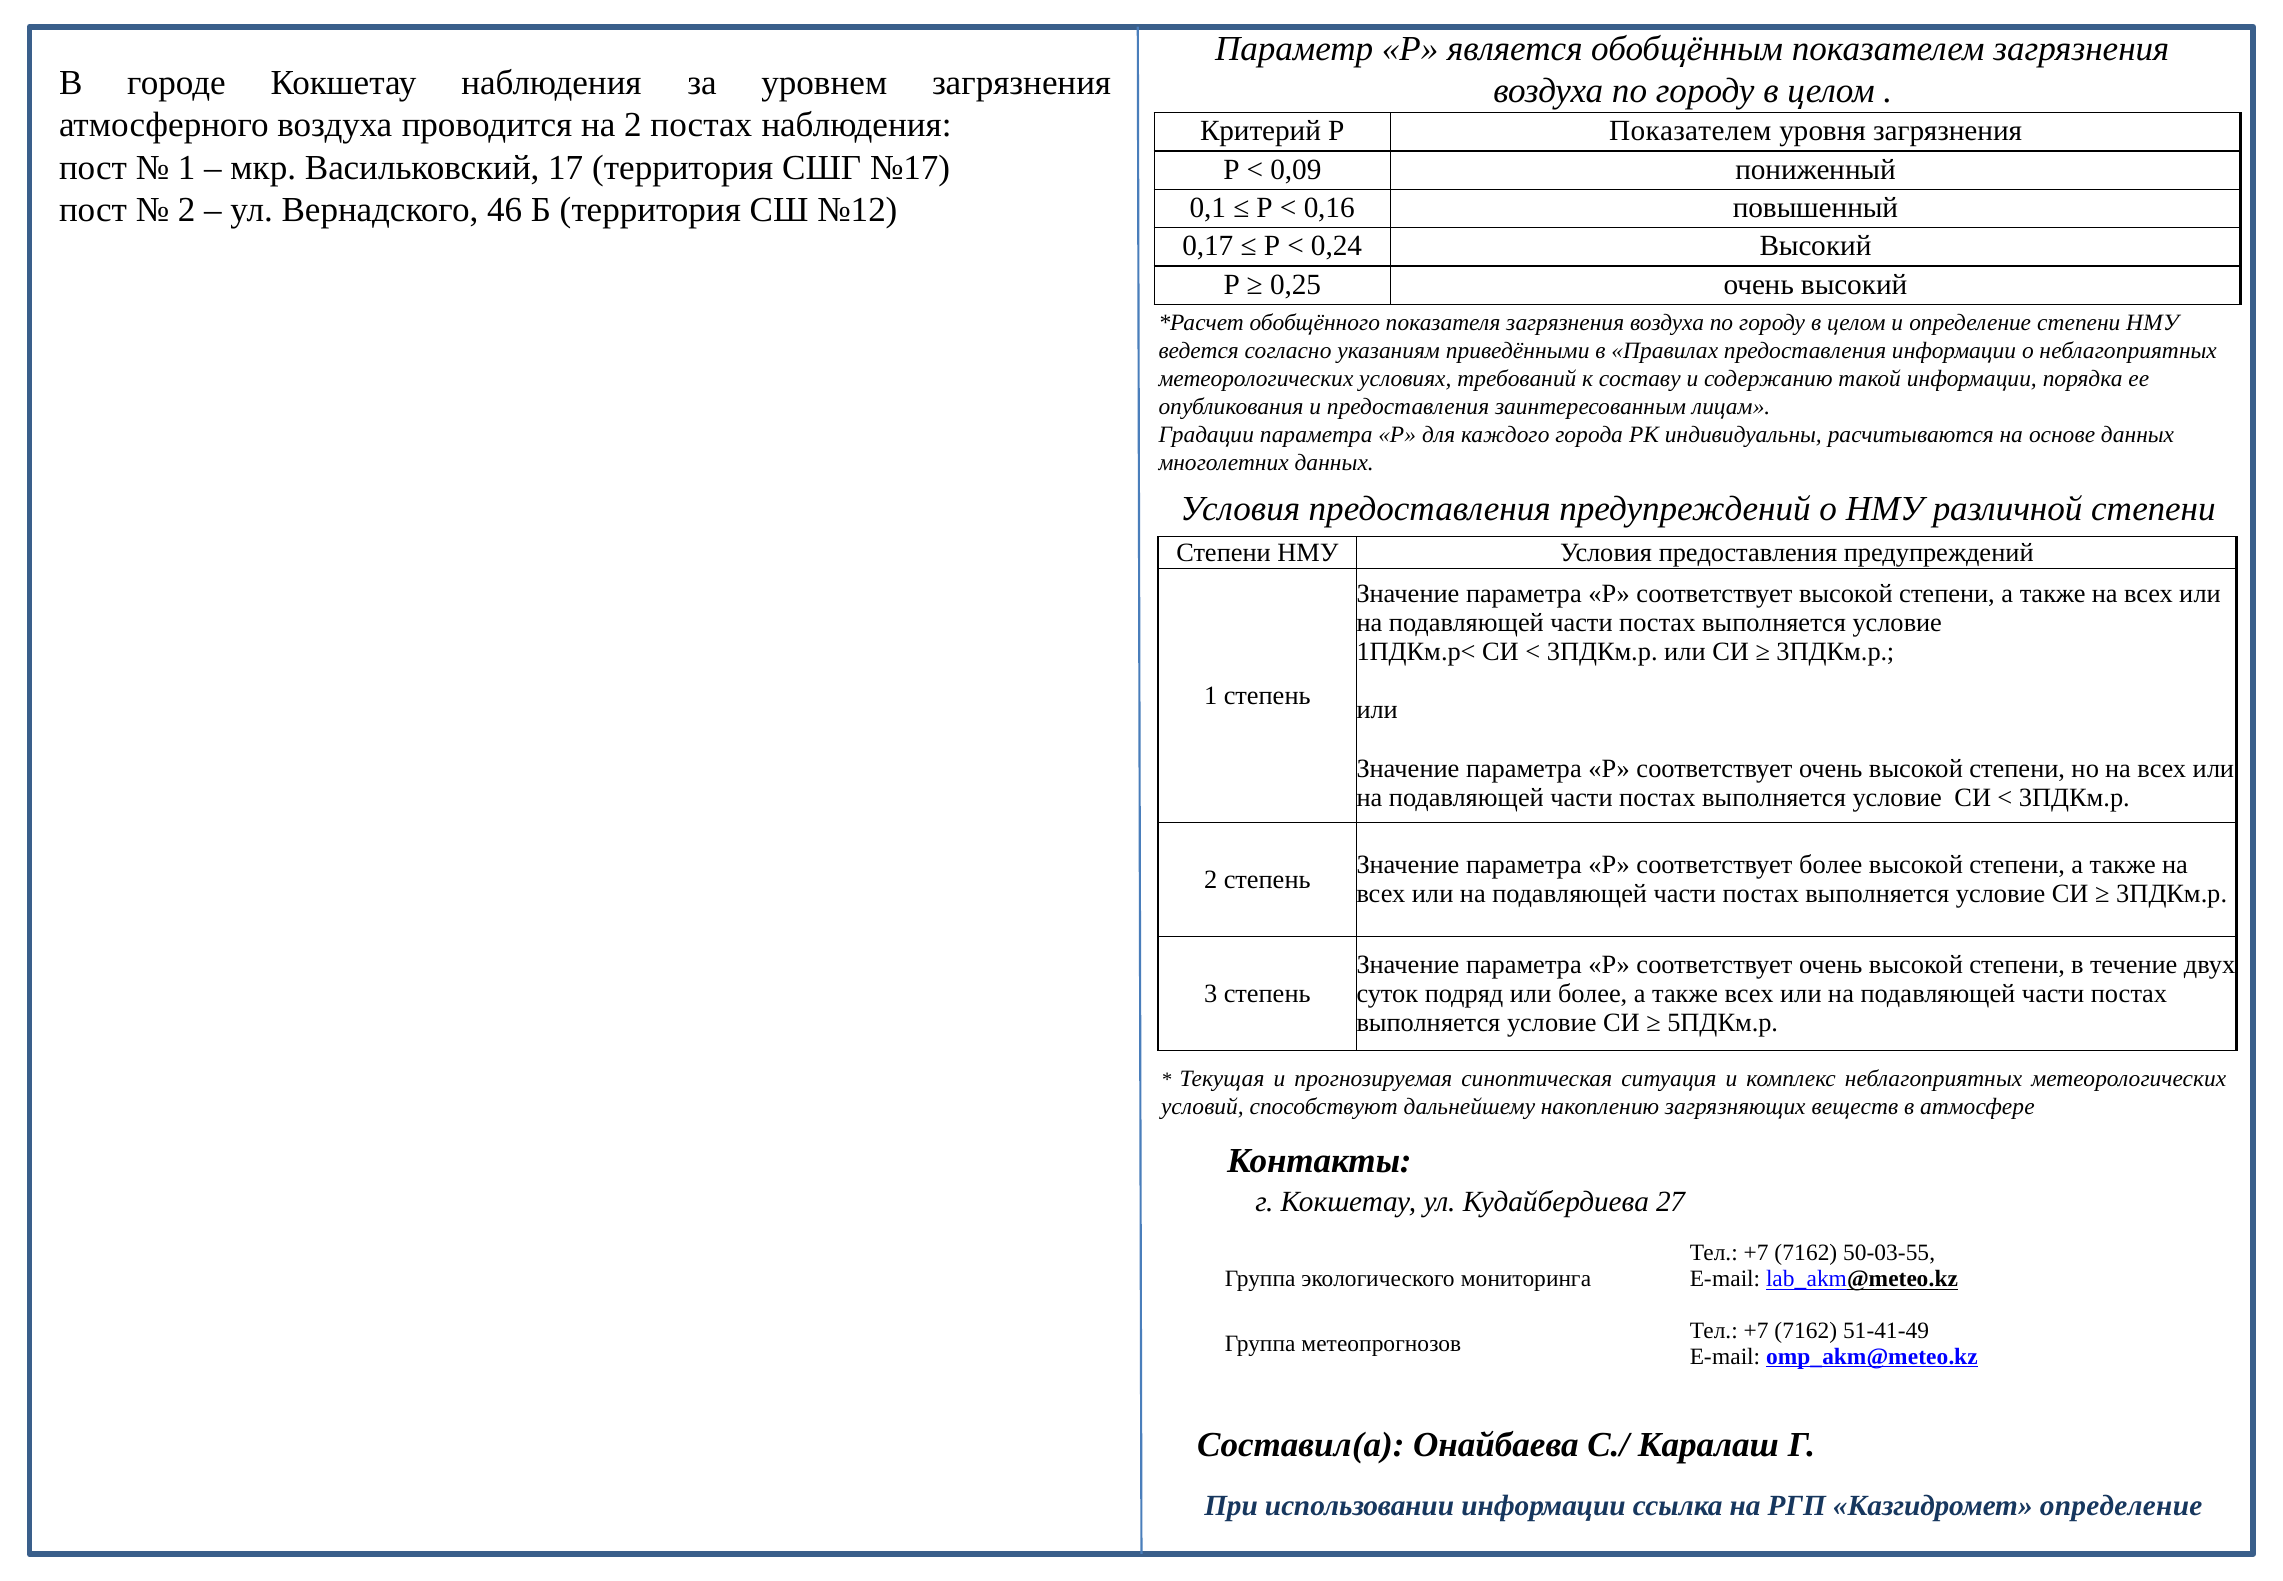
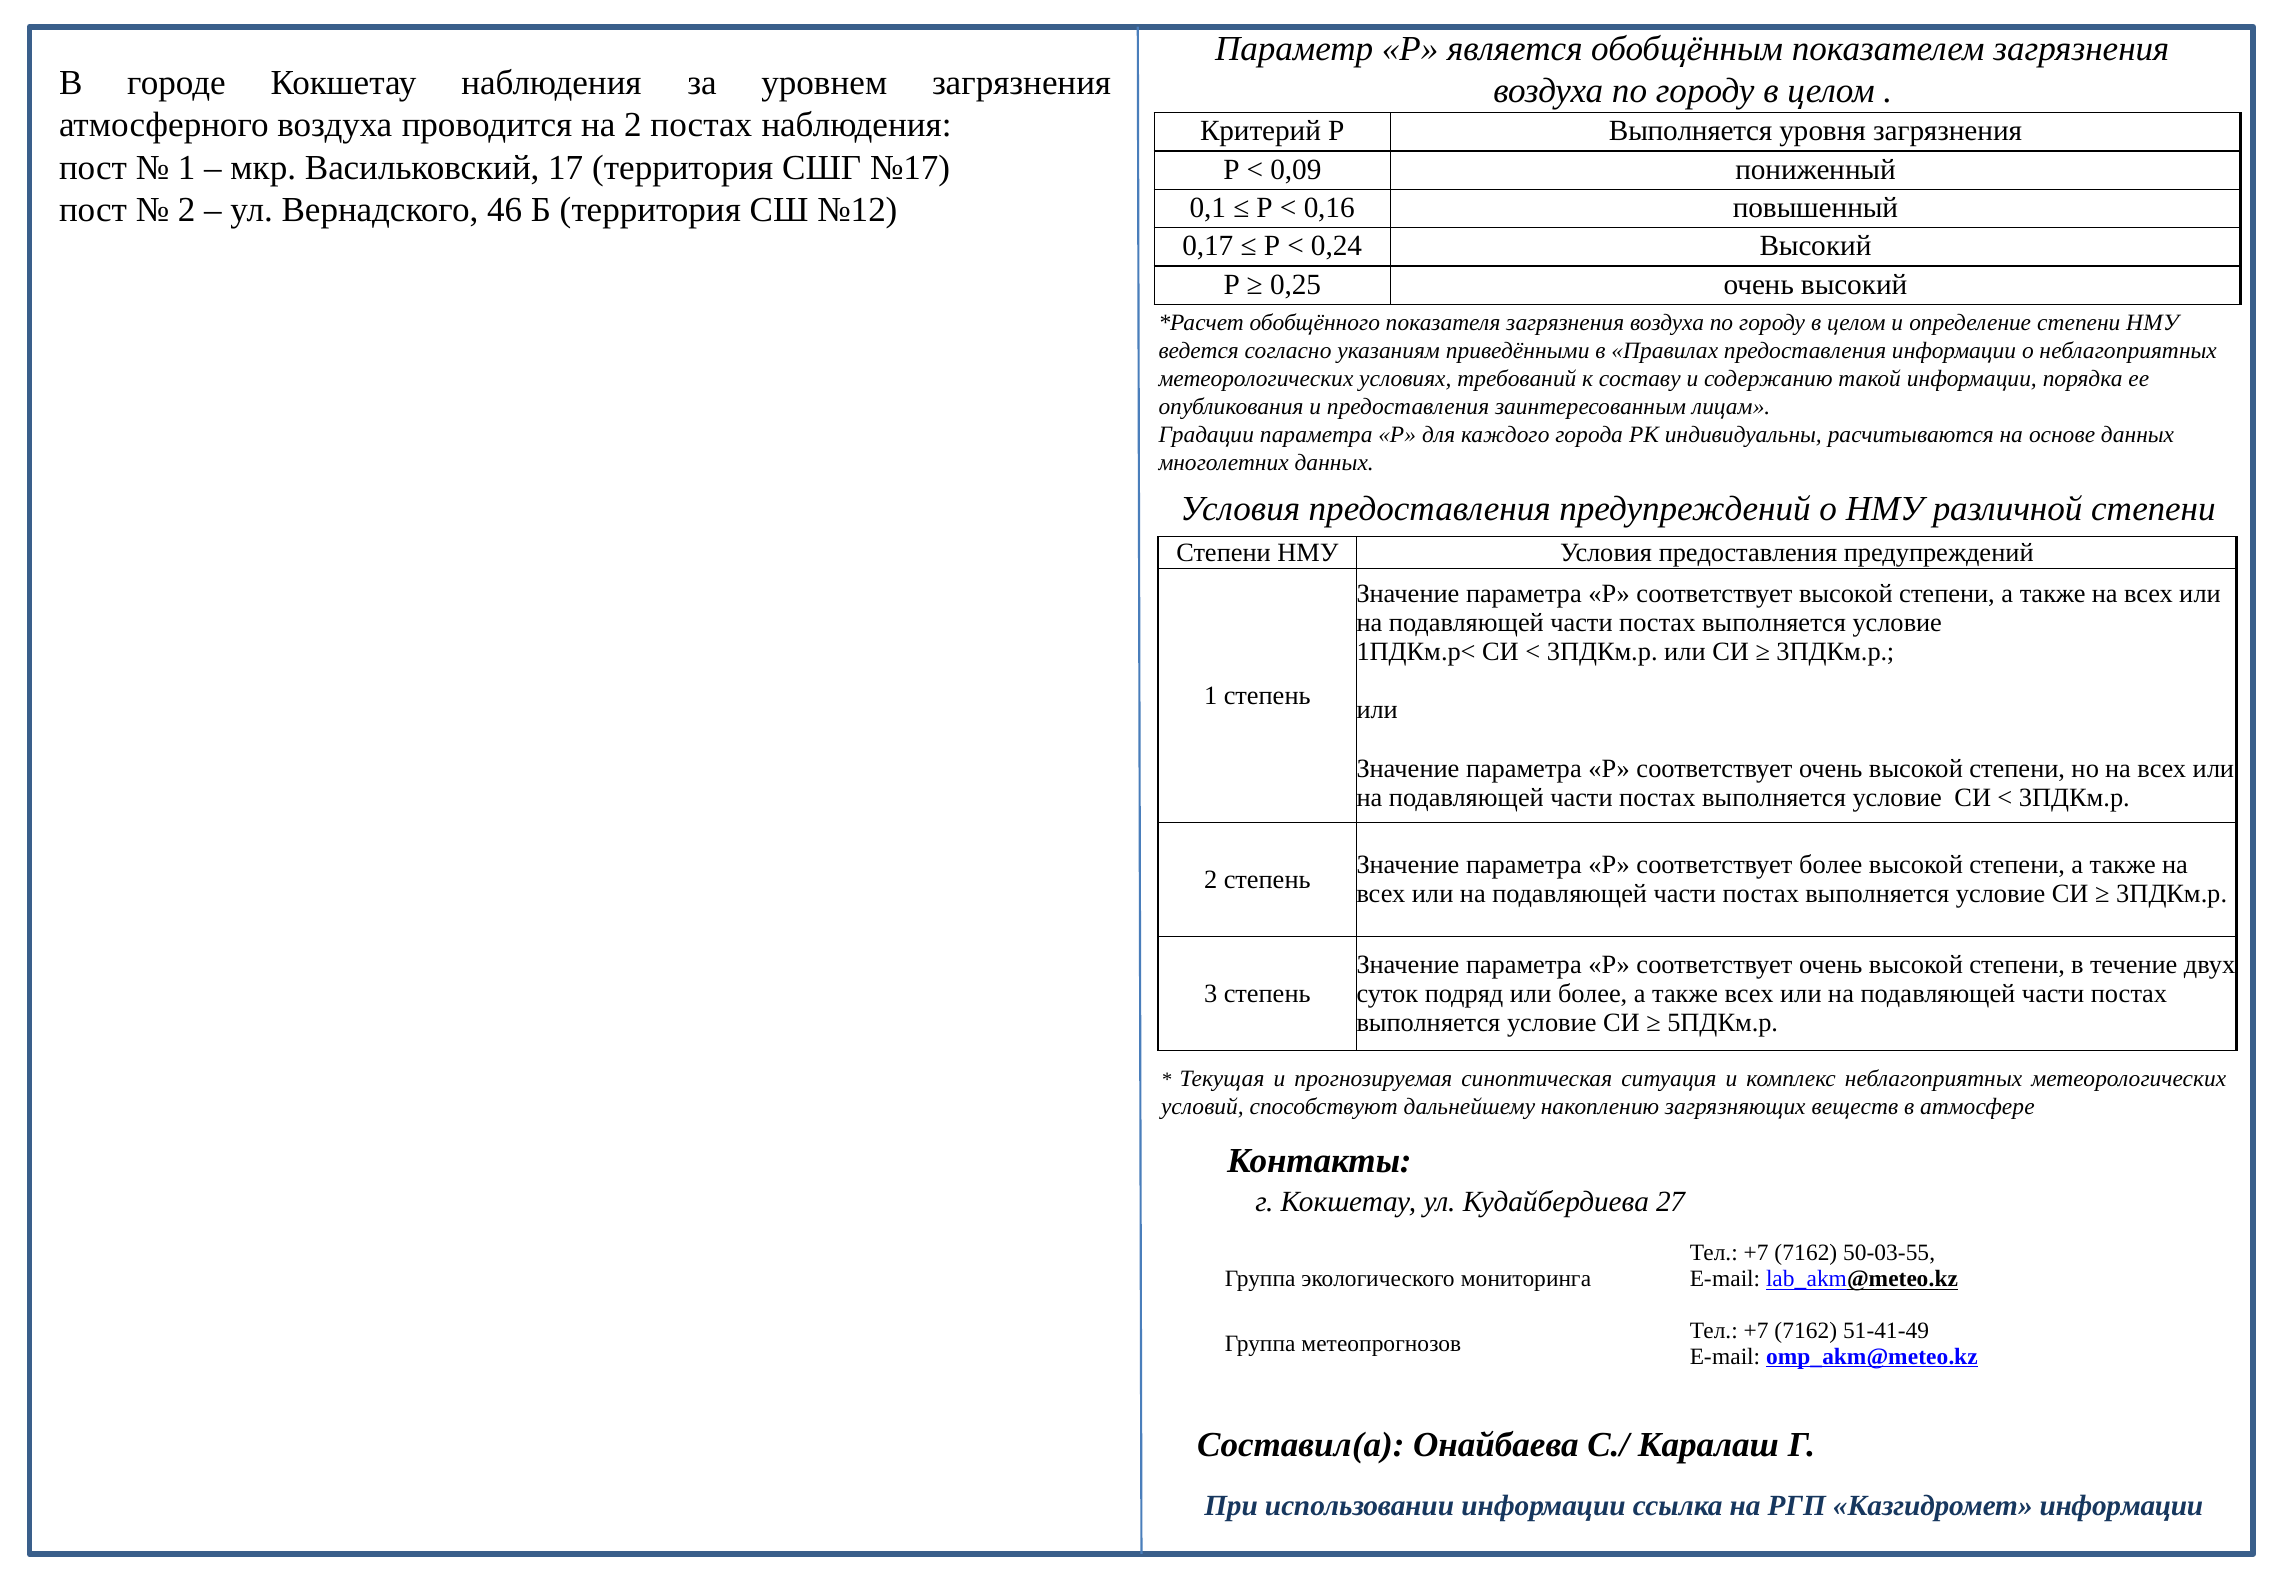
Р Показателем: Показателем -> Выполняется
Казгидромет определение: определение -> информации
